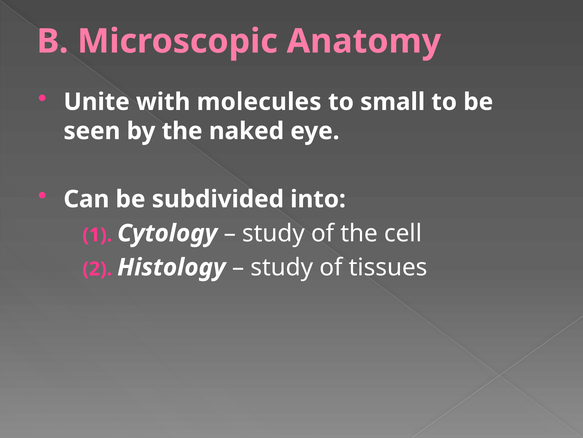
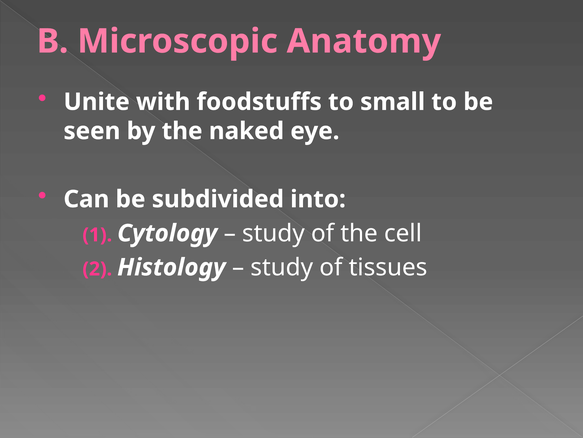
molecules: molecules -> foodstuffs
